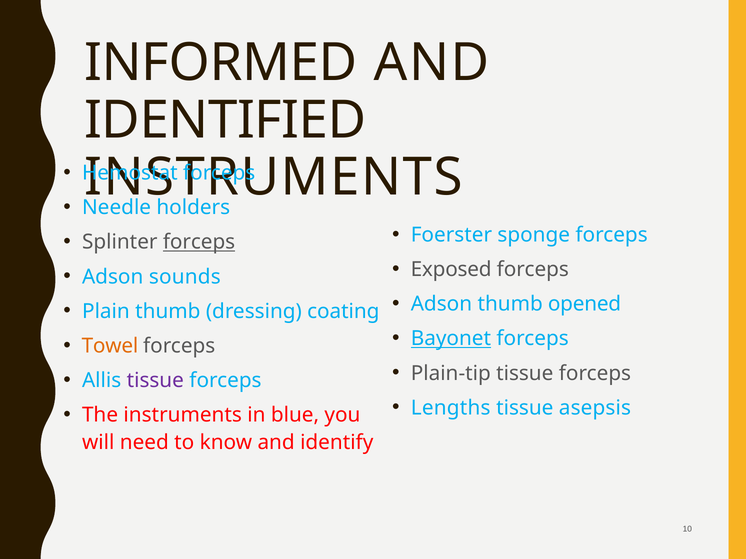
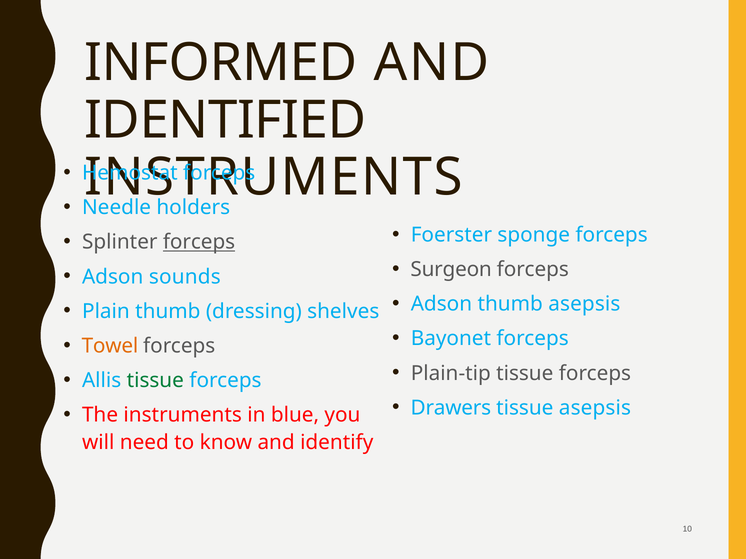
Exposed: Exposed -> Surgeon
thumb opened: opened -> asepsis
coating: coating -> shelves
Bayonet underline: present -> none
tissue at (155, 381) colour: purple -> green
Lengths: Lengths -> Drawers
